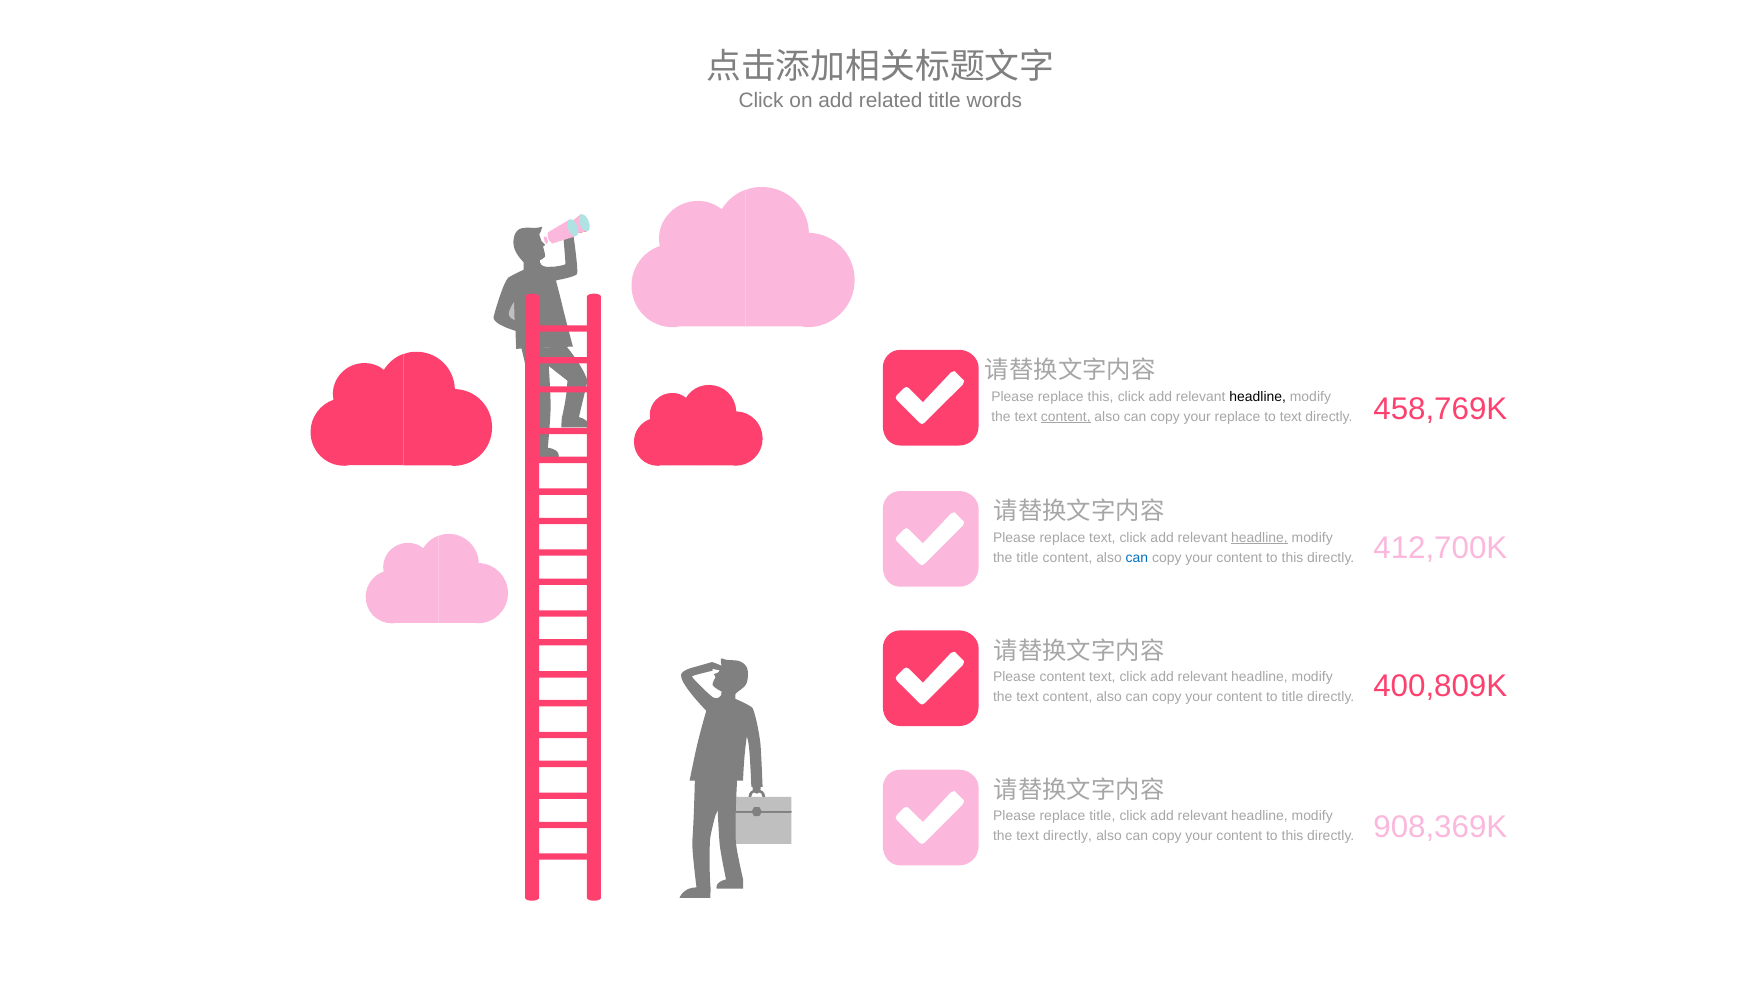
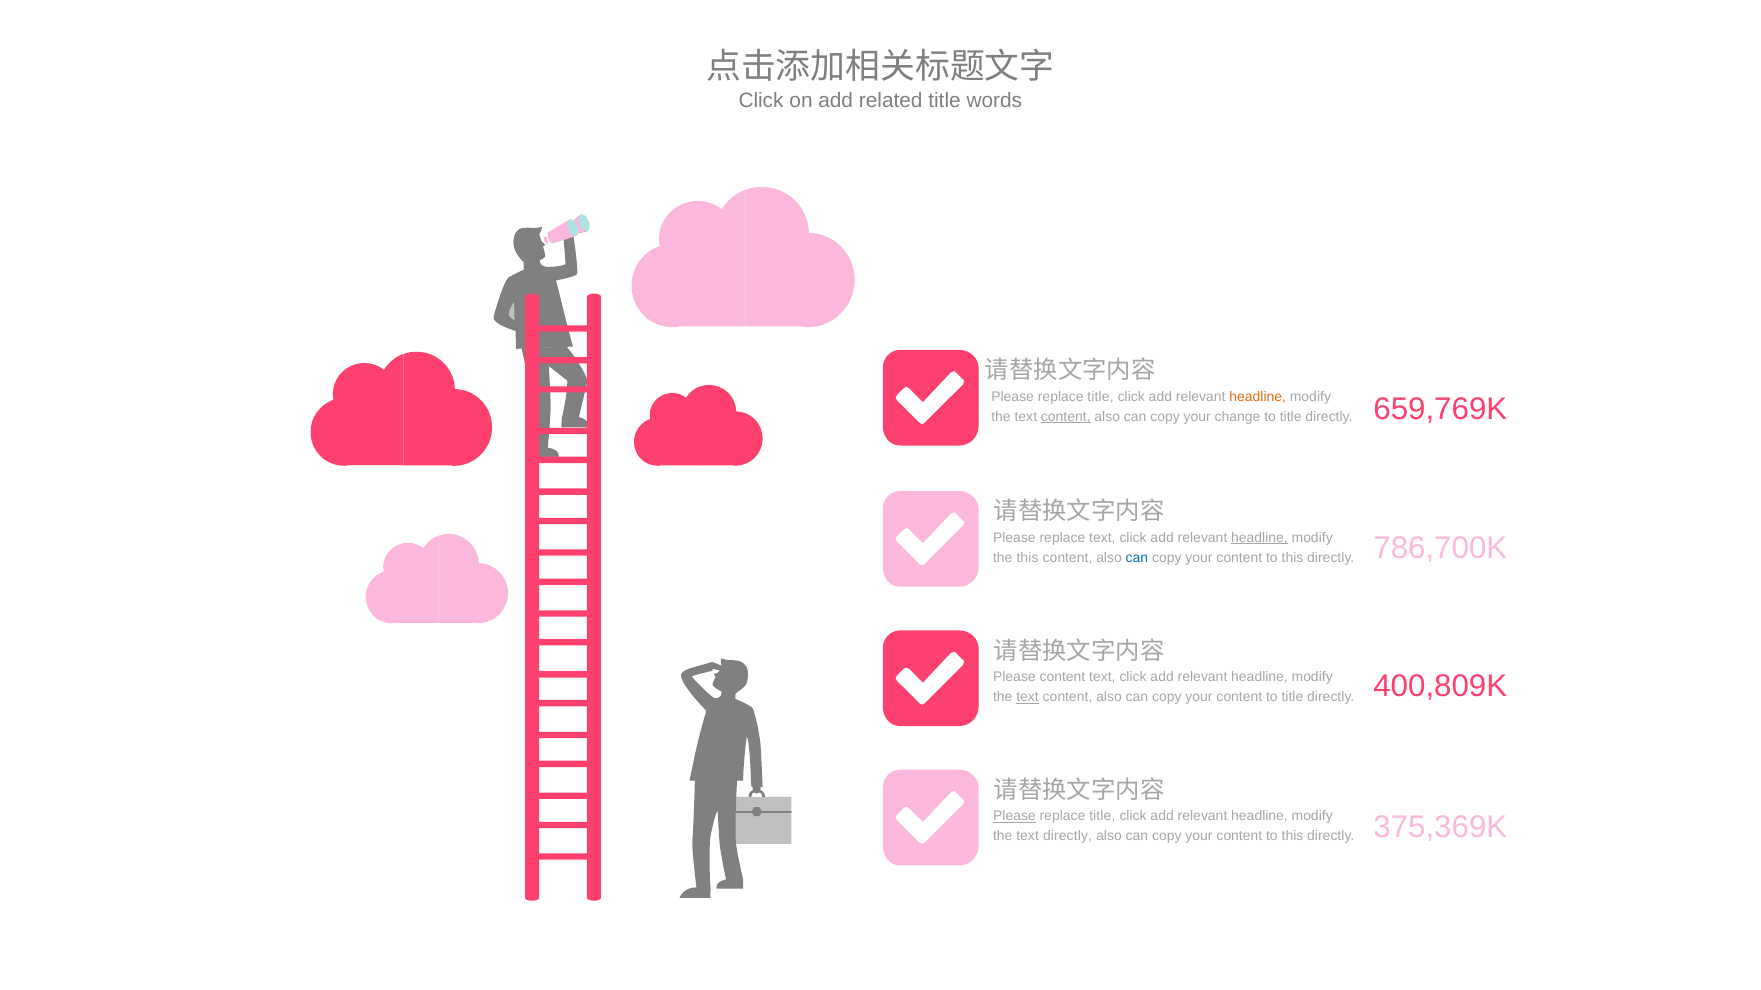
this at (1101, 397): this -> title
headline at (1258, 397) colour: black -> orange
your replace: replace -> change
text at (1291, 417): text -> title
458,769K: 458,769K -> 659,769K
412,700K: 412,700K -> 786,700K
the title: title -> this
text at (1028, 697) underline: none -> present
Please at (1014, 817) underline: none -> present
908,369K: 908,369K -> 375,369K
